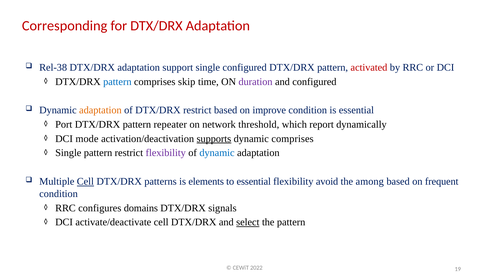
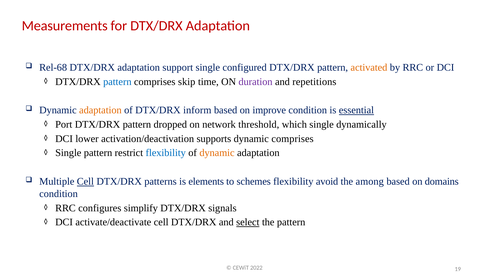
Corresponding: Corresponding -> Measurements
Rel-38: Rel-38 -> Rel-68
activated colour: red -> orange
and configured: configured -> repetitions
DTX/DRX restrict: restrict -> inform
essential at (356, 110) underline: none -> present
repeater: repeater -> dropped
which report: report -> single
mode: mode -> lower
supports underline: present -> none
flexibility at (166, 153) colour: purple -> blue
dynamic at (217, 153) colour: blue -> orange
to essential: essential -> schemes
frequent: frequent -> domains
domains: domains -> simplify
